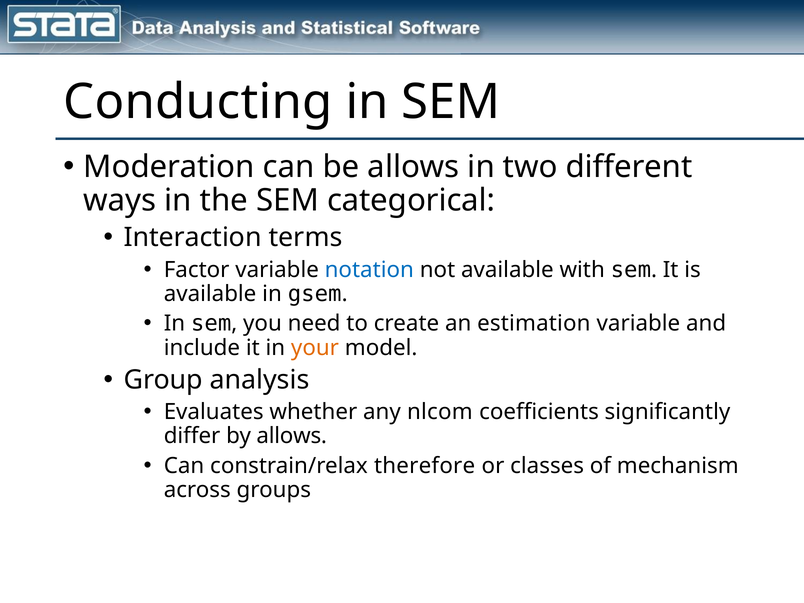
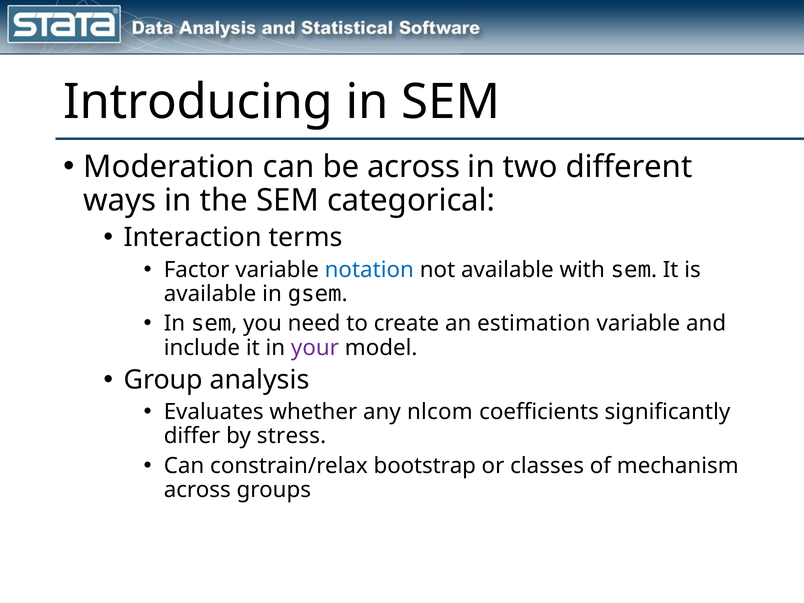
Conducting: Conducting -> Introducing
be allows: allows -> across
your colour: orange -> purple
by allows: allows -> stress
therefore: therefore -> bootstrap
